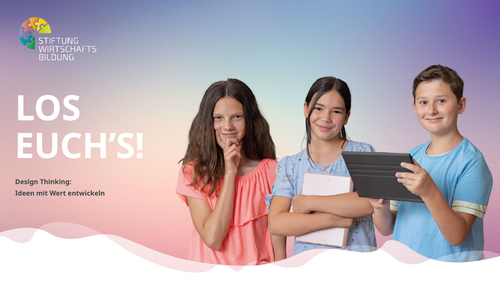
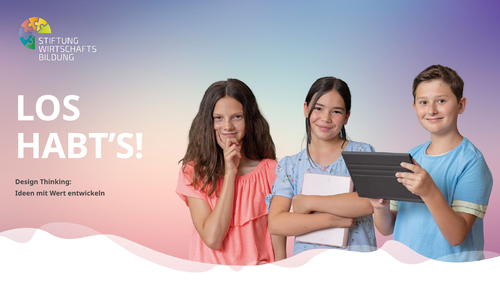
EUCH’S: EUCH’S -> HABT’S
